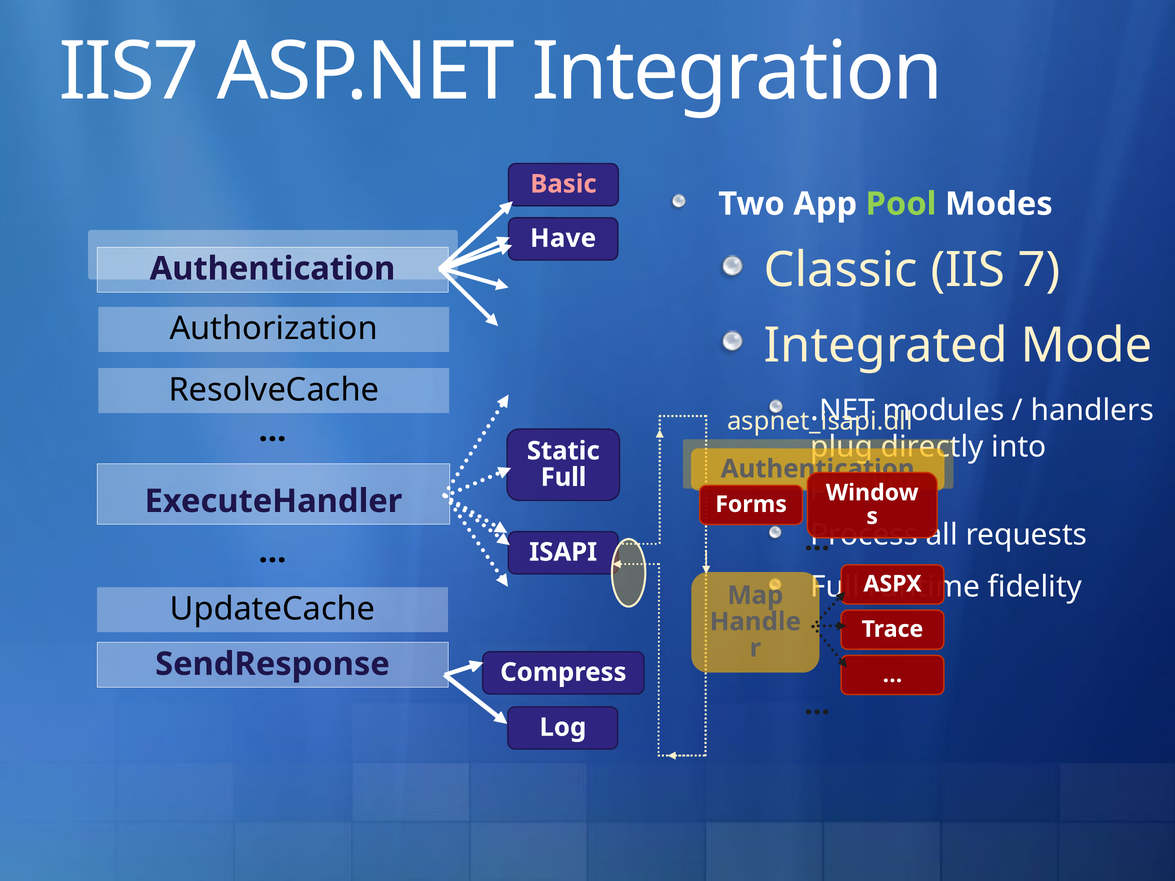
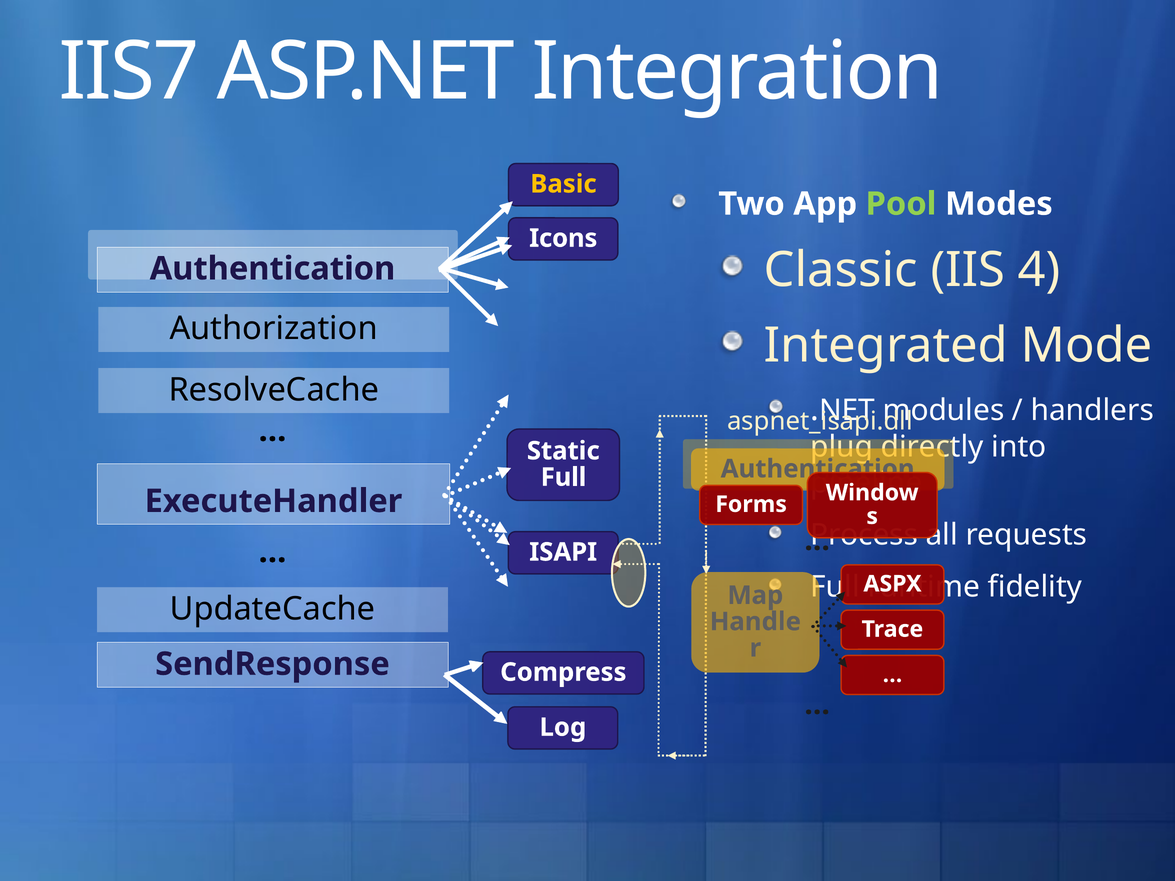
Basic colour: pink -> yellow
Have: Have -> Icons
7: 7 -> 4
